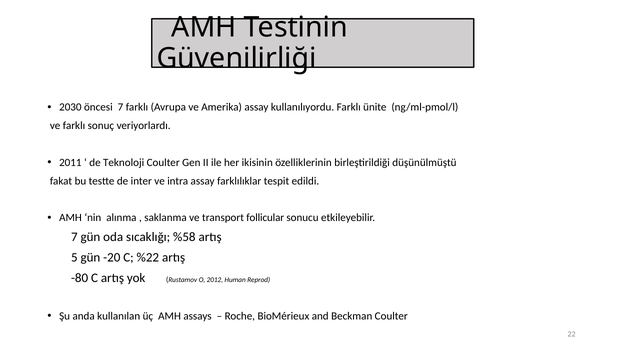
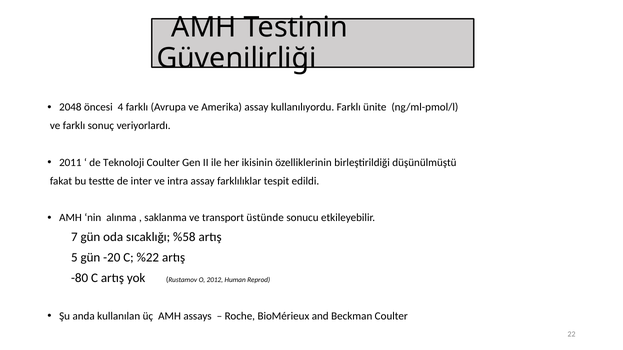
2030: 2030 -> 2048
öncesi 7: 7 -> 4
follicular: follicular -> üstünde
